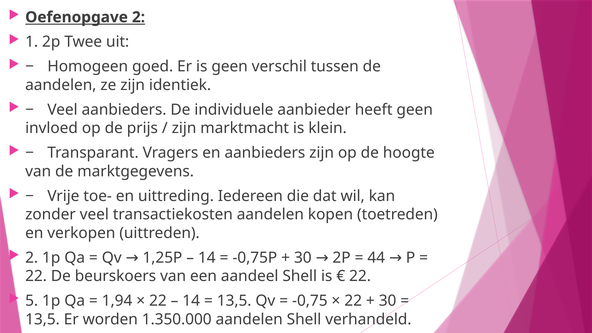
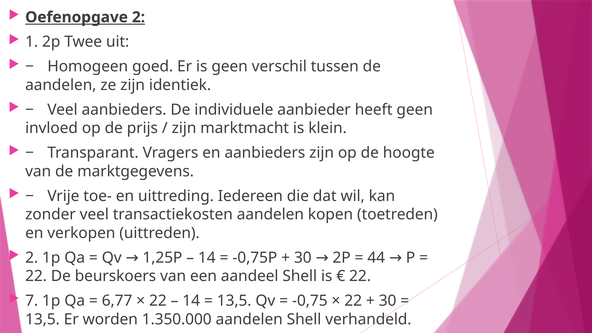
5: 5 -> 7
1,94: 1,94 -> 6,77
